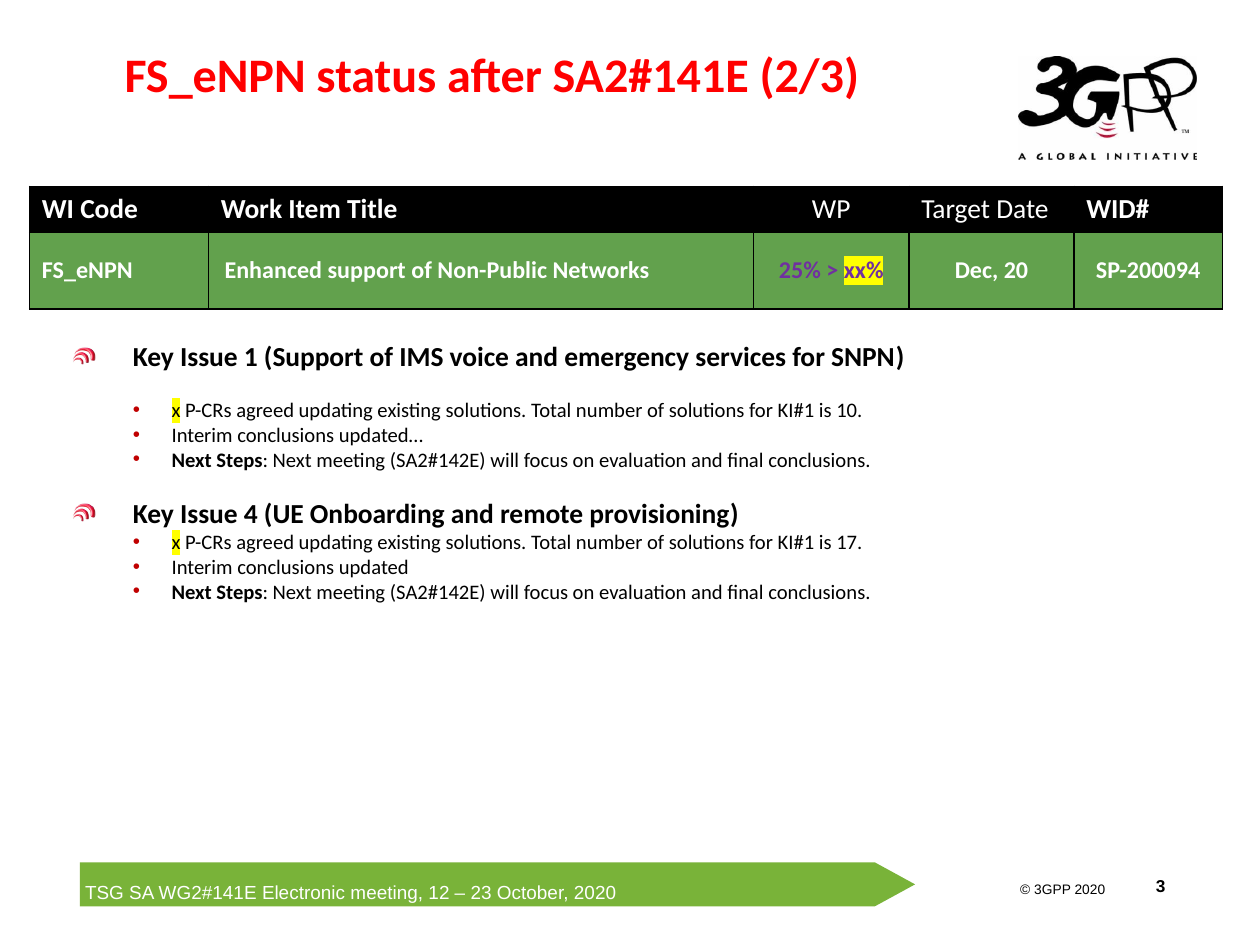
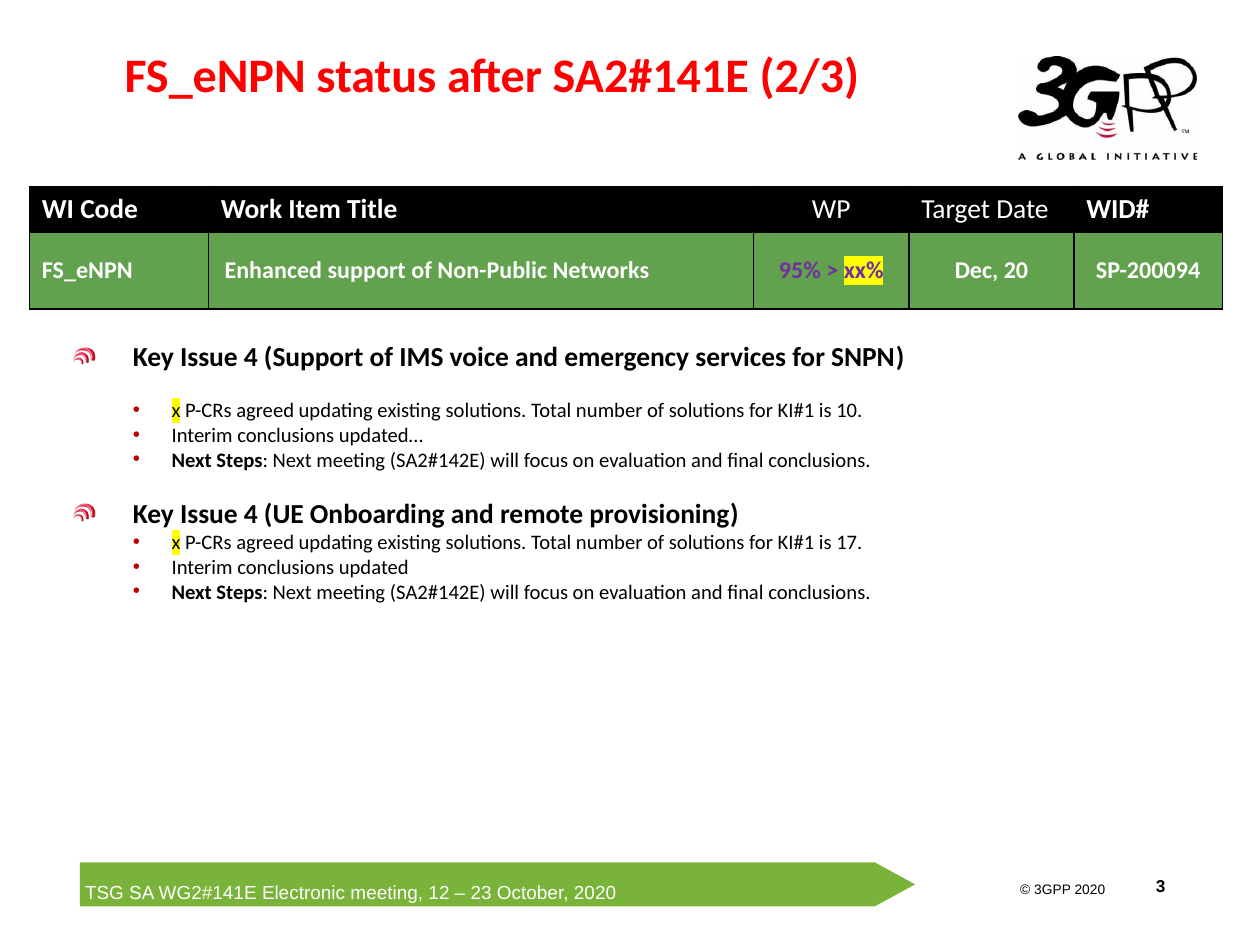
25%: 25% -> 95%
1 at (251, 358): 1 -> 4
